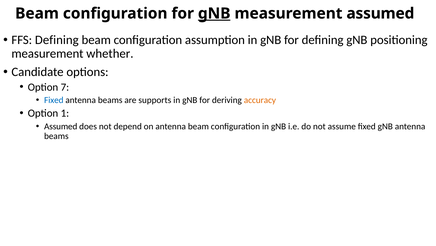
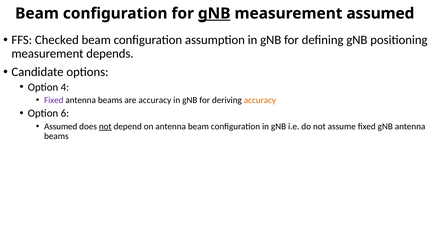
FFS Defining: Defining -> Checked
whether: whether -> depends
7: 7 -> 4
Fixed at (54, 100) colour: blue -> purple
are supports: supports -> accuracy
1: 1 -> 6
not at (105, 126) underline: none -> present
